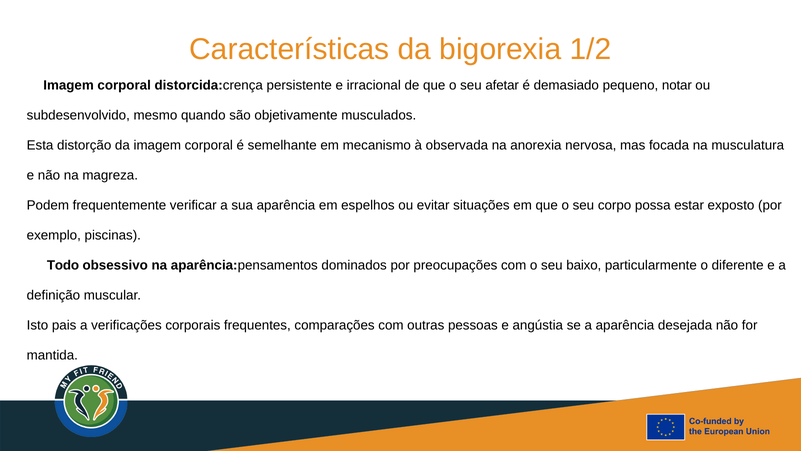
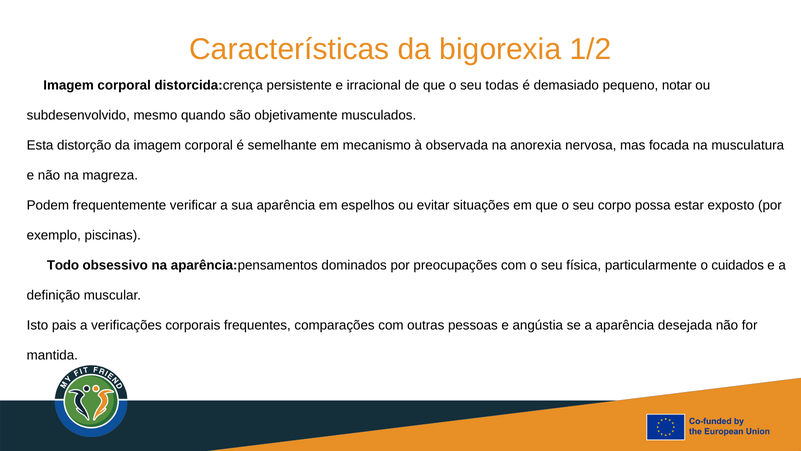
afetar: afetar -> todas
baixo: baixo -> física
diferente: diferente -> cuidados
